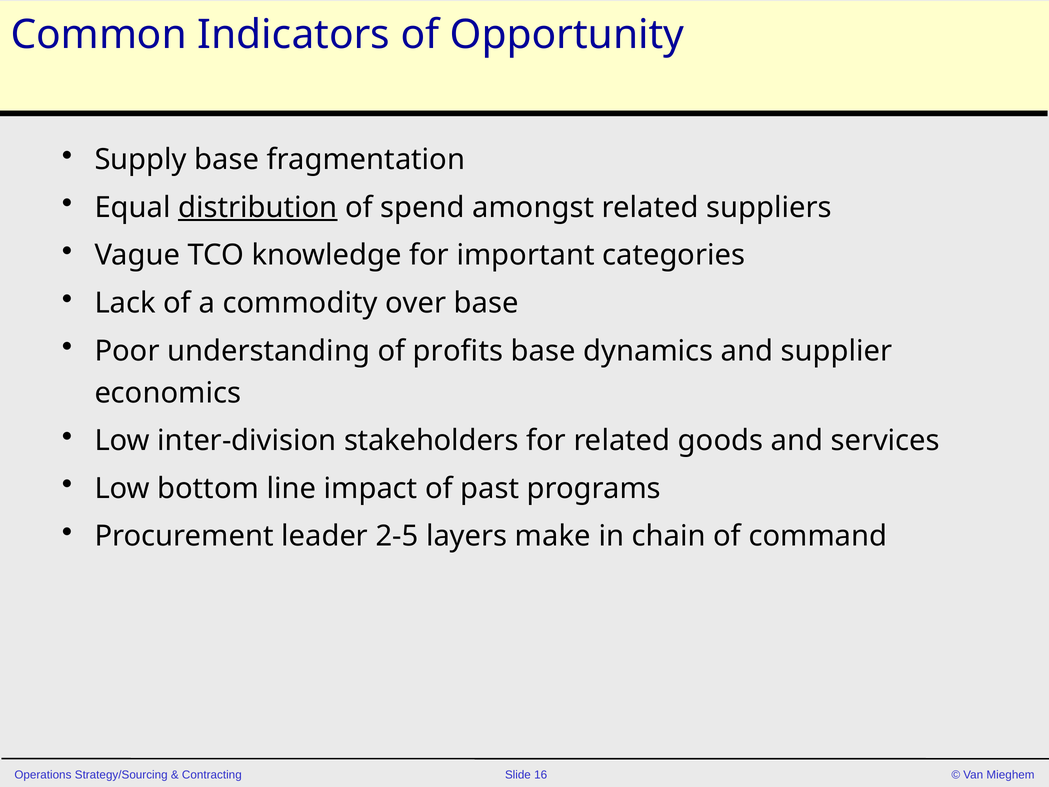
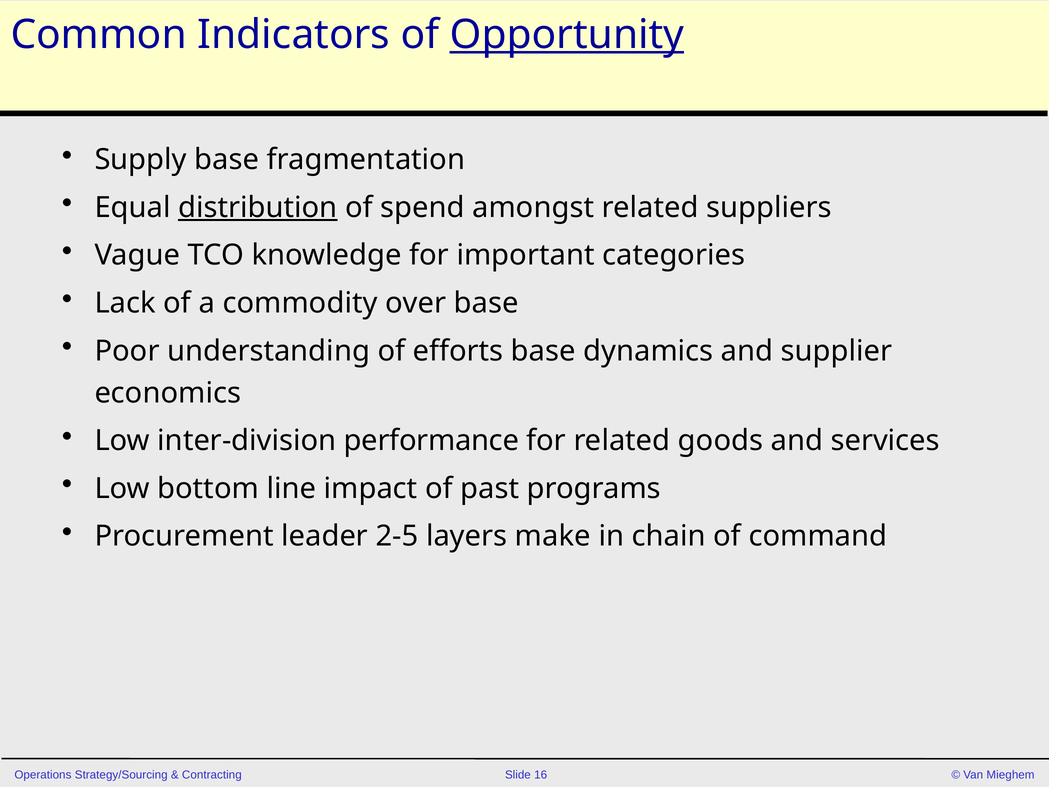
Opportunity underline: none -> present
profits: profits -> efforts
stakeholders: stakeholders -> performance
